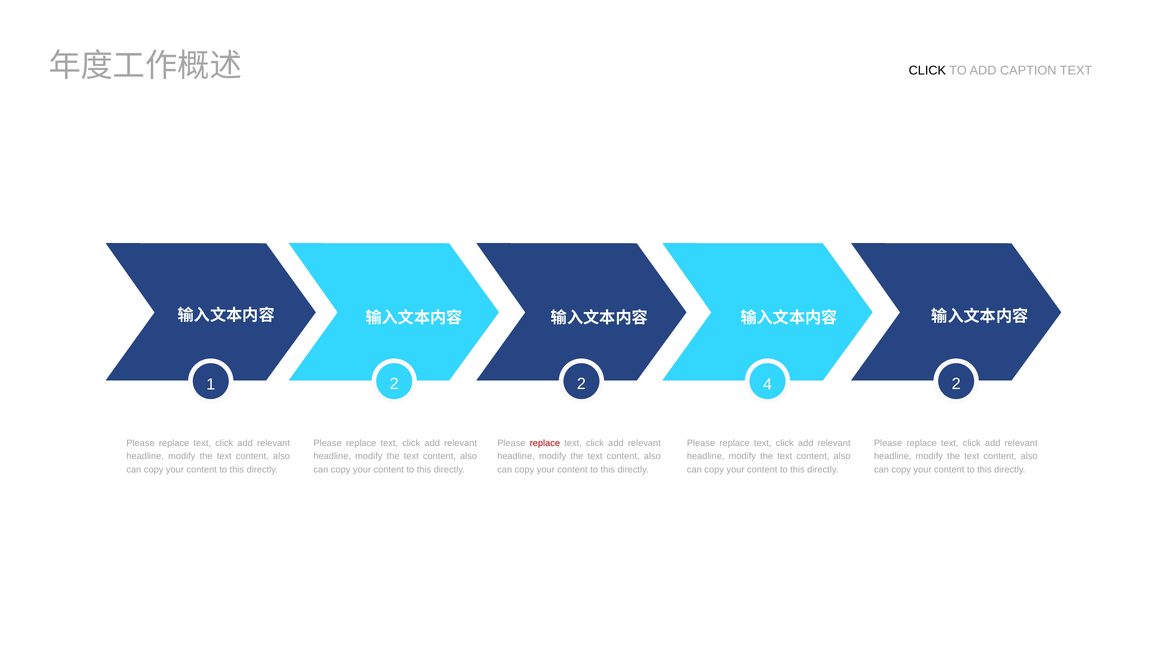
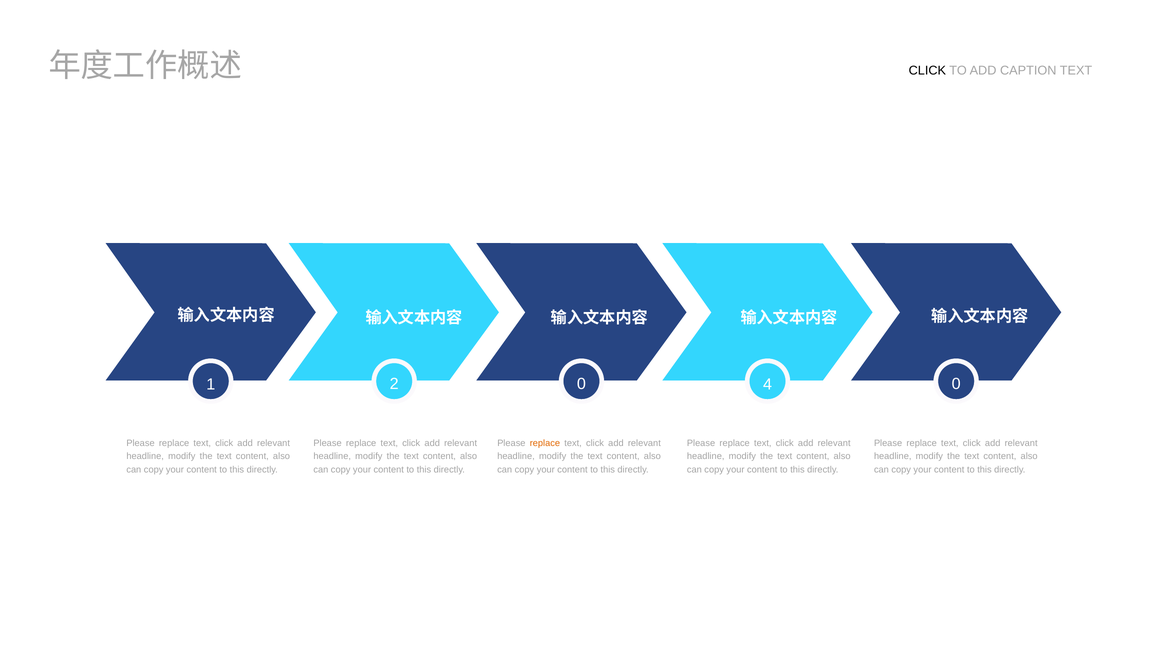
2 2: 2 -> 0
4 2: 2 -> 0
replace at (545, 443) colour: red -> orange
